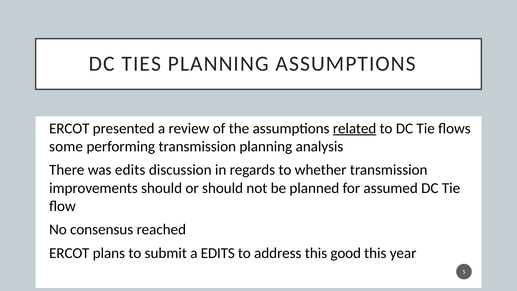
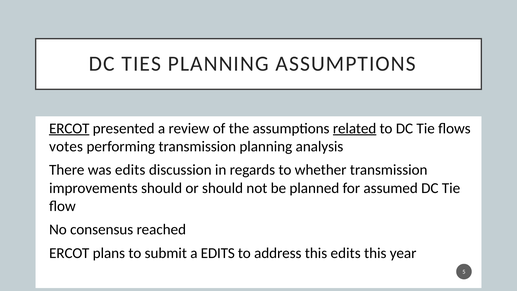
ERCOT at (69, 128) underline: none -> present
some: some -> votes
this good: good -> edits
